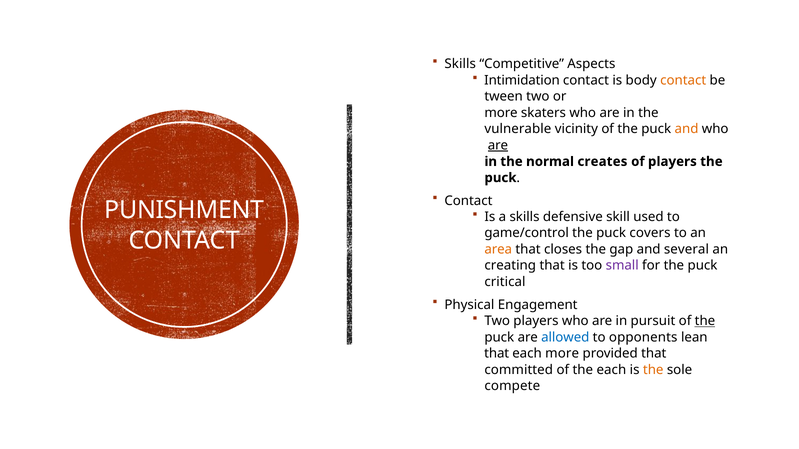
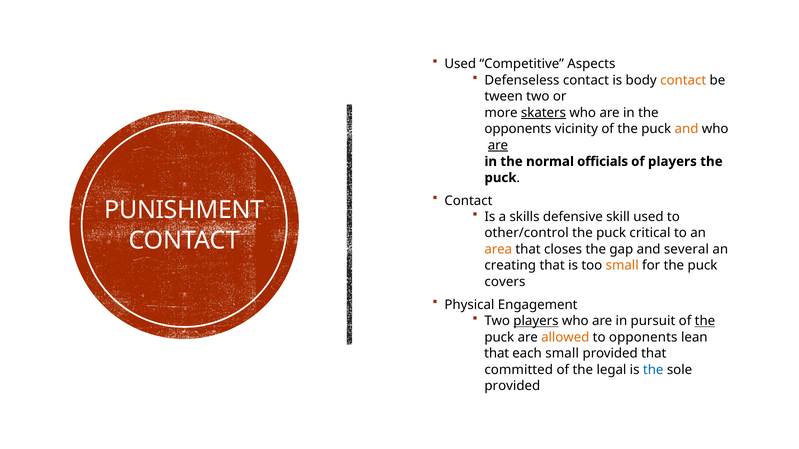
Skills at (460, 64): Skills -> Used
Intimidation: Intimidation -> Defenseless
skaters underline: none -> present
vulnerable at (518, 129): vulnerable -> opponents
creates: creates -> officials
game/control: game/control -> other/control
covers: covers -> critical
small at (622, 266) colour: purple -> orange
critical: critical -> covers
players at (536, 321) underline: none -> present
allowed colour: blue -> orange
each more: more -> small
the each: each -> legal
the at (653, 370) colour: orange -> blue
compete at (512, 386): compete -> provided
